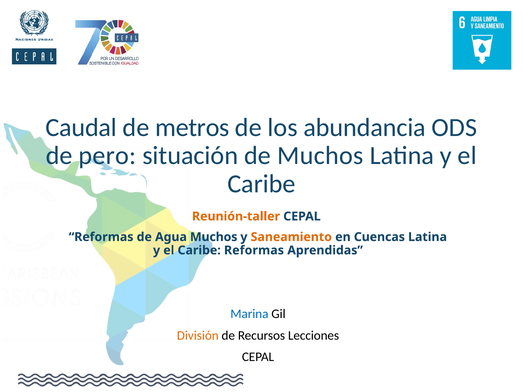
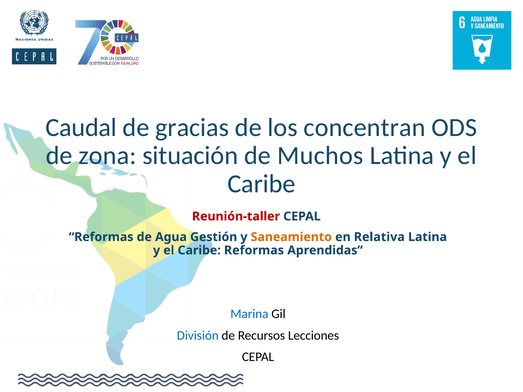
metros: metros -> gracias
abundancia: abundancia -> concentran
pero: pero -> zona
Reunión-taller colour: orange -> red
Agua Muchos: Muchos -> Gestión
Cuencas: Cuencas -> Relativa
División colour: orange -> blue
